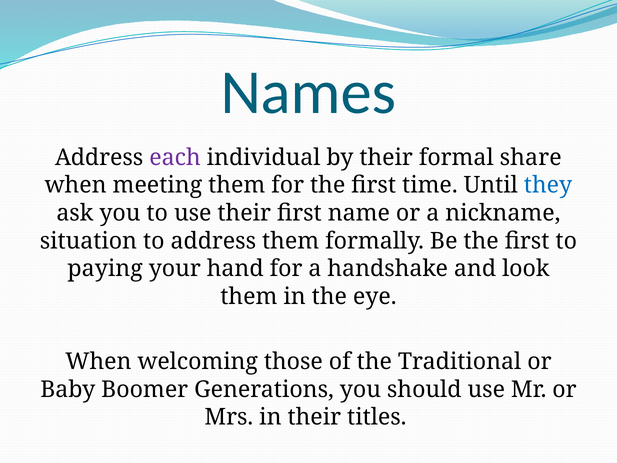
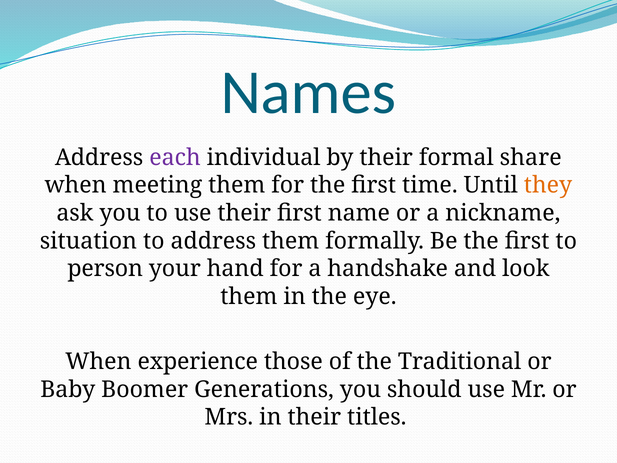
they colour: blue -> orange
paying: paying -> person
welcoming: welcoming -> experience
